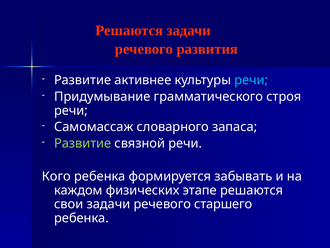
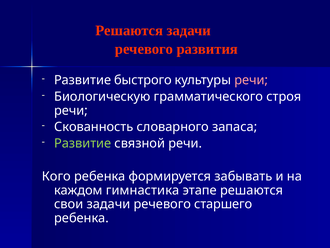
активнее: активнее -> быстрого
речи at (251, 80) colour: light blue -> pink
Придумывание: Придумывание -> Биологическую
Самомассаж: Самомассаж -> Скованность
физических: физических -> гимнастика
